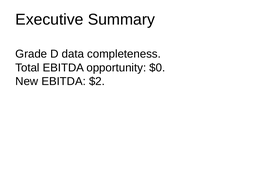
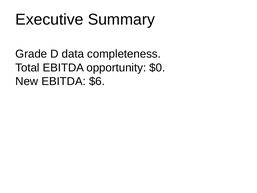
$2: $2 -> $6
